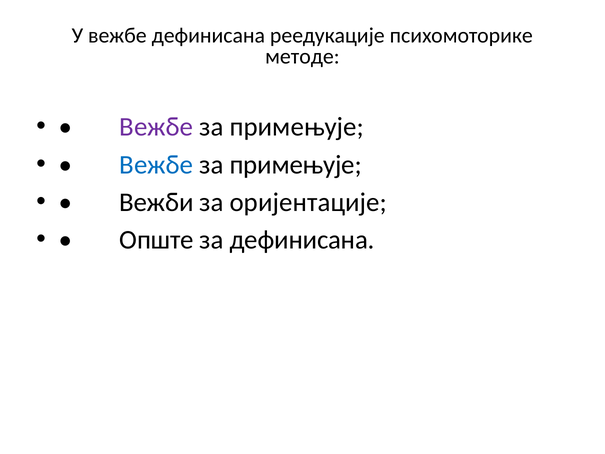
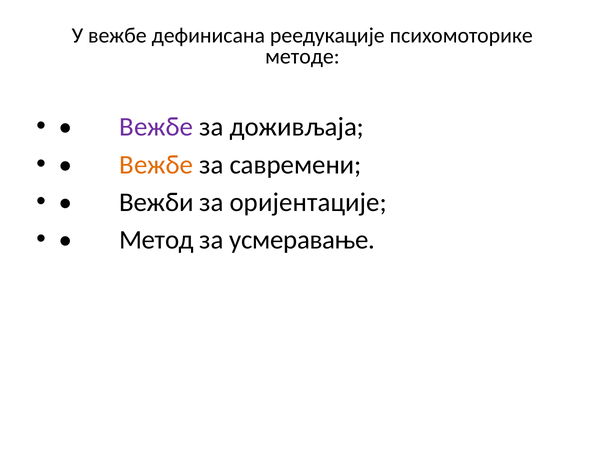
примењује at (297, 127): примењује -> доживљаја
Вежбе at (156, 165) colour: blue -> orange
примењује at (296, 165): примењује -> савремени
Опште: Опште -> Метод
за дефинисана: дефинисана -> усмеравање
